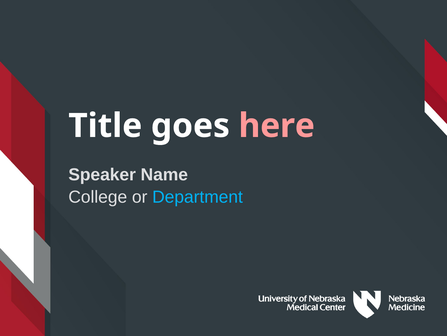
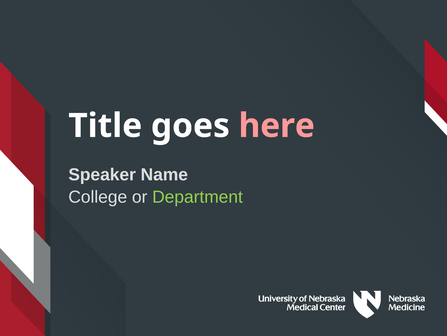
Department colour: light blue -> light green
